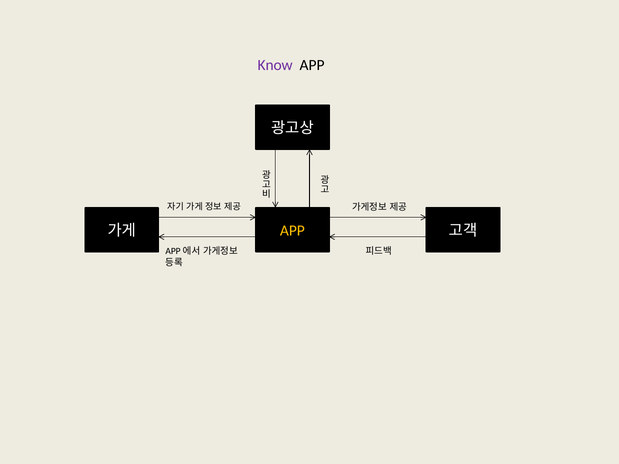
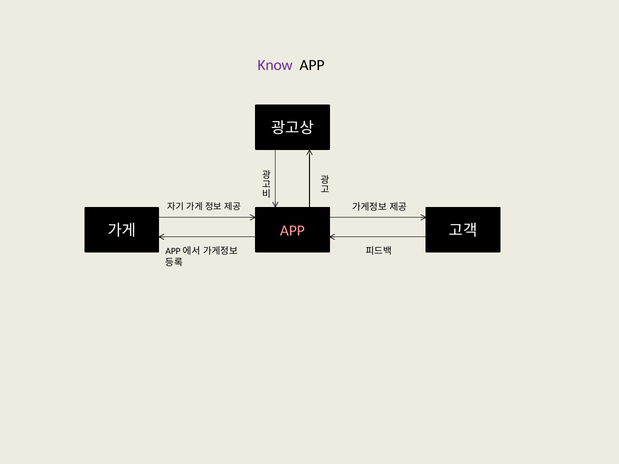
APP at (292, 231) colour: yellow -> pink
